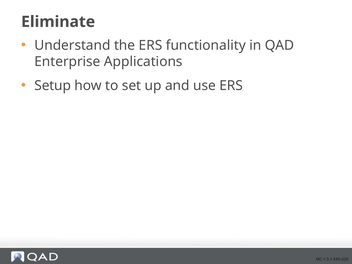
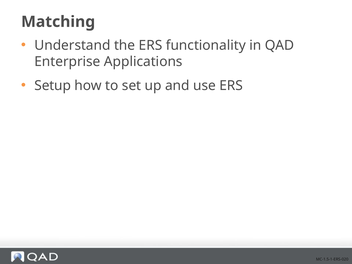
Eliminate: Eliminate -> Matching
